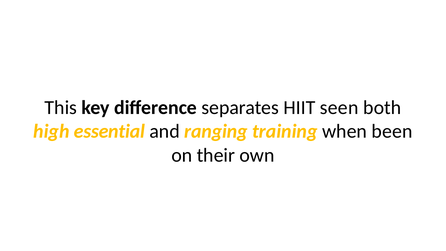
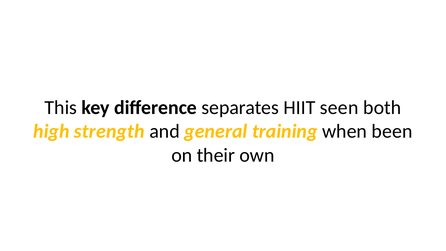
essential: essential -> strength
ranging: ranging -> general
